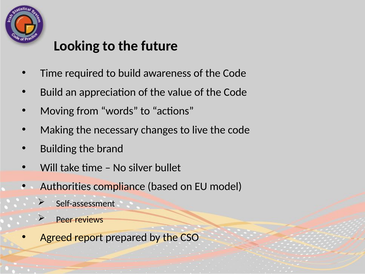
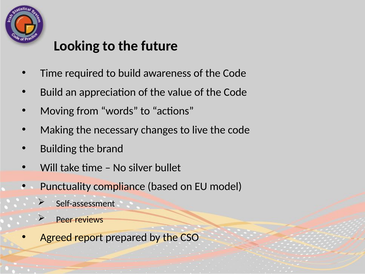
Authorities: Authorities -> Punctuality
